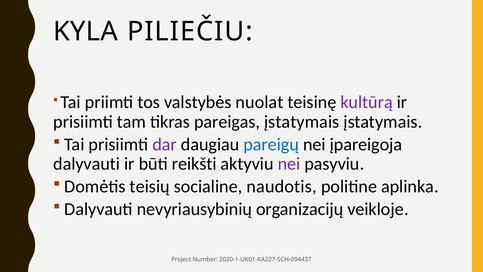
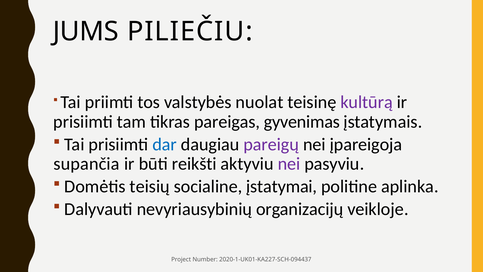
KYLA: KYLA -> JUMS
pareigas įstatymais: įstatymais -> gyvenimas
dar colour: purple -> blue
pareigų colour: blue -> purple
dalyvauti at (87, 164): dalyvauti -> supančia
naudotis: naudotis -> įstatymai
